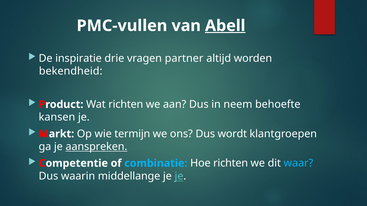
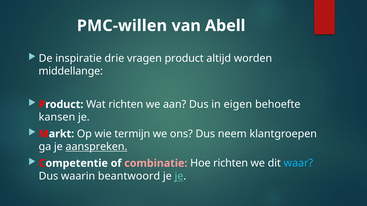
PMC-vullen: PMC-vullen -> PMC-willen
Abell underline: present -> none
vragen partner: partner -> product
bekendheid: bekendheid -> middellange
neem: neem -> eigen
wordt: wordt -> neem
combinatie colour: light blue -> pink
middellange: middellange -> beantwoord
